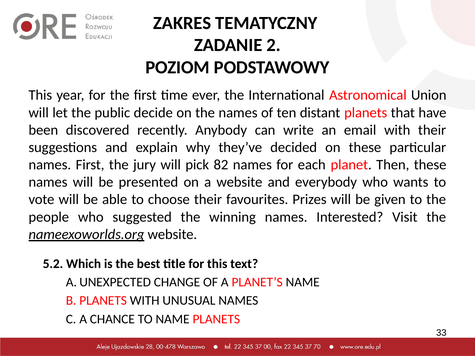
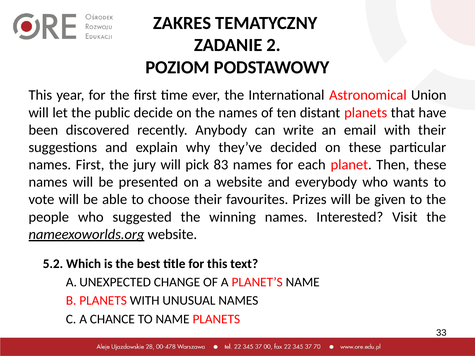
82: 82 -> 83
